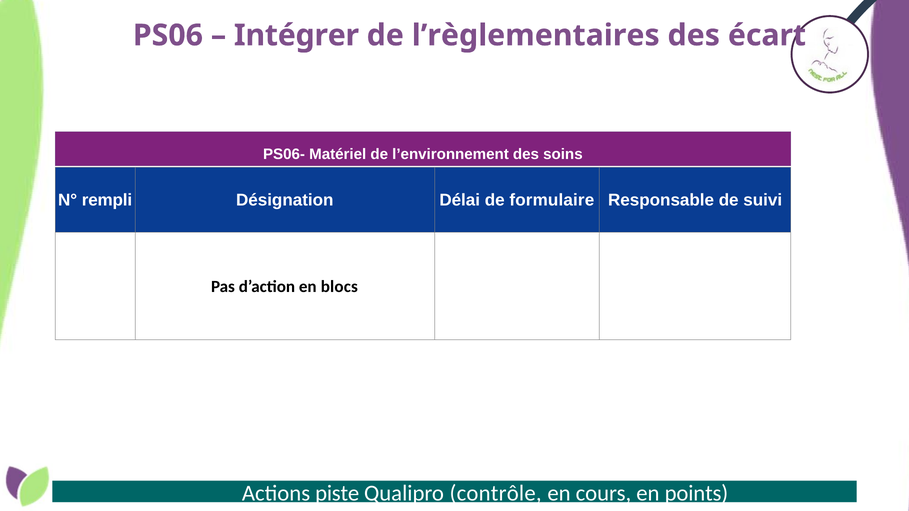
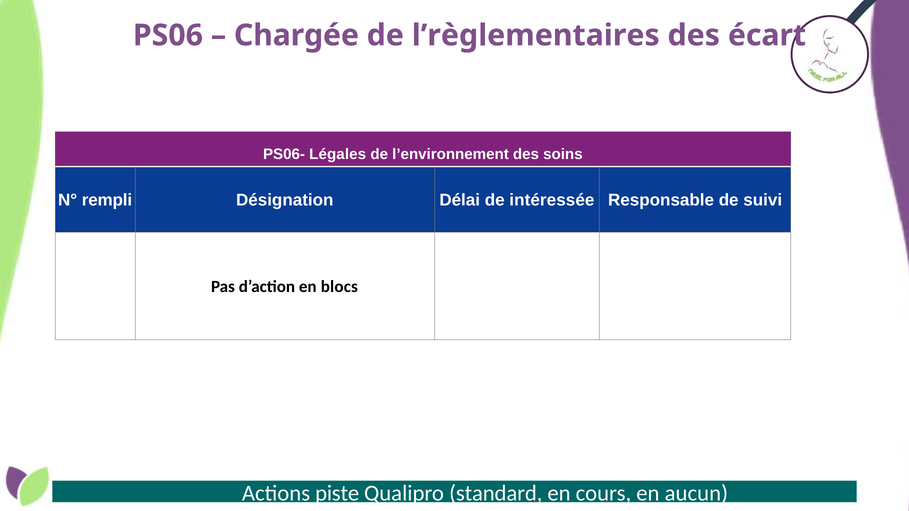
Intégrer: Intégrer -> Chargée
Matériel: Matériel -> Légales
formulaire: formulaire -> intéressée
contrôle: contrôle -> standard
points: points -> aucun
